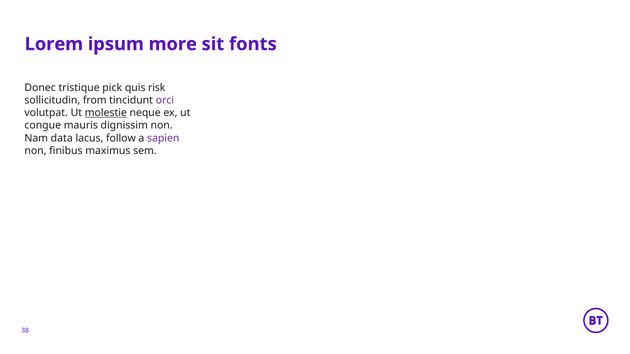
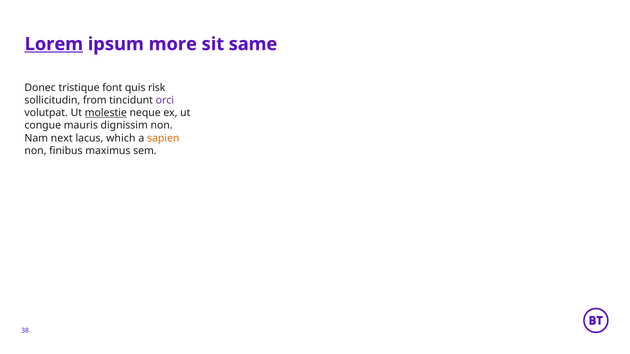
Lorem underline: none -> present
fonts: fonts -> same
pick: pick -> font
data: data -> next
follow: follow -> which
sapien colour: purple -> orange
